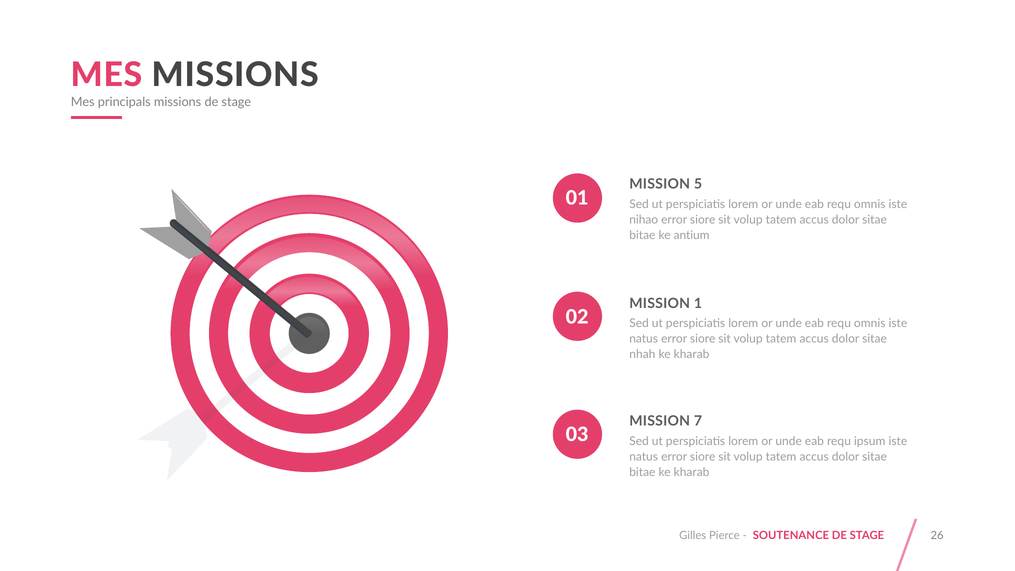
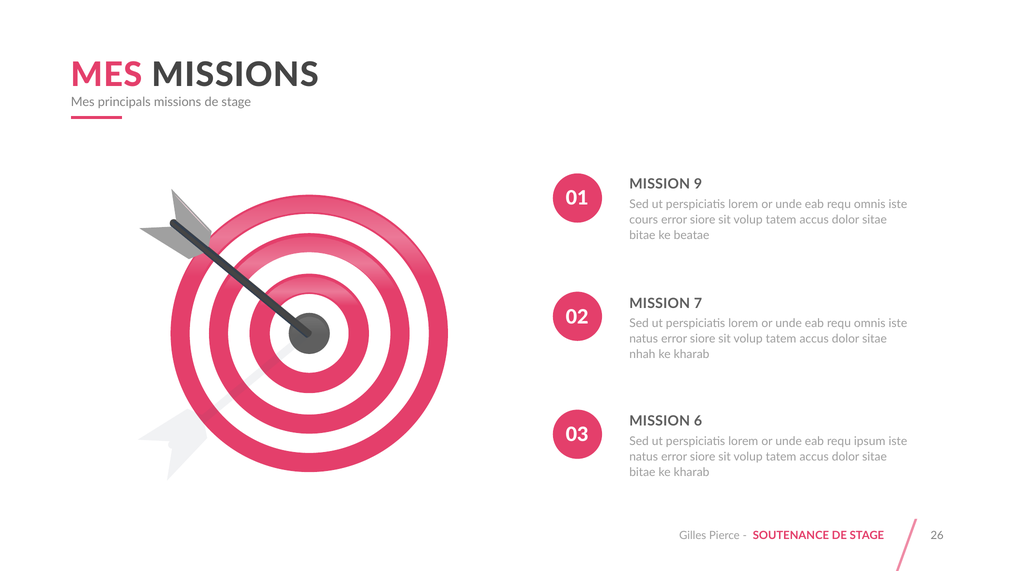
5: 5 -> 9
nihao: nihao -> cours
antium: antium -> beatae
1: 1 -> 7
7: 7 -> 6
